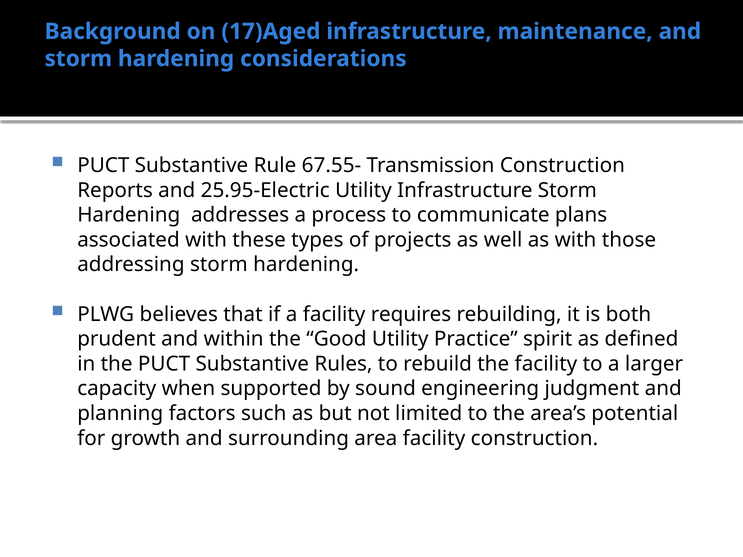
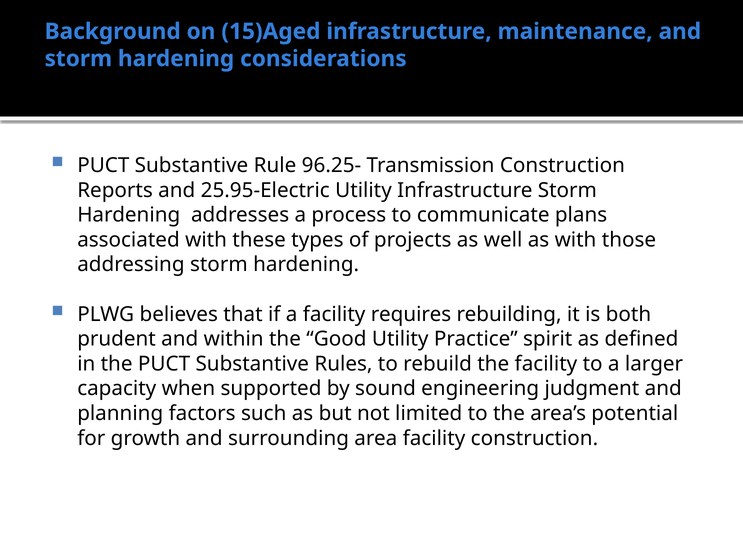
17)Aged: 17)Aged -> 15)Aged
67.55-: 67.55- -> 96.25-
